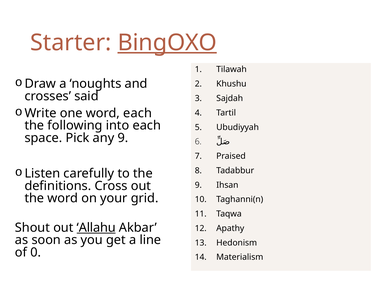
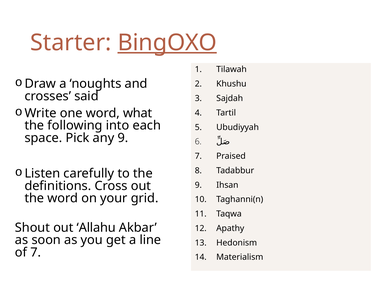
word each: each -> what
Allahu underline: present -> none
of 0: 0 -> 7
